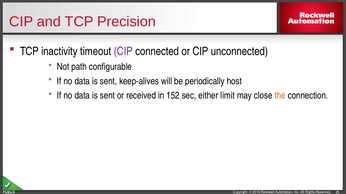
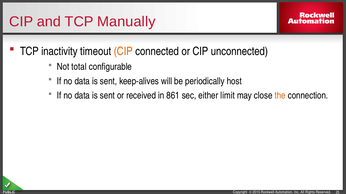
Precision: Precision -> Manually
CIP at (123, 51) colour: purple -> orange
path: path -> total
152: 152 -> 861
